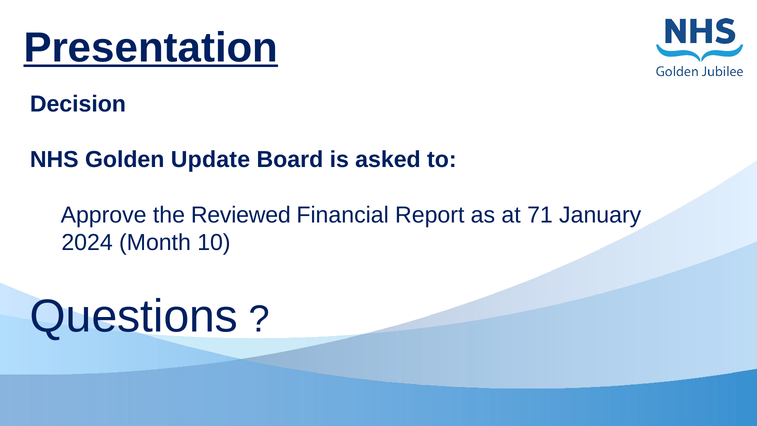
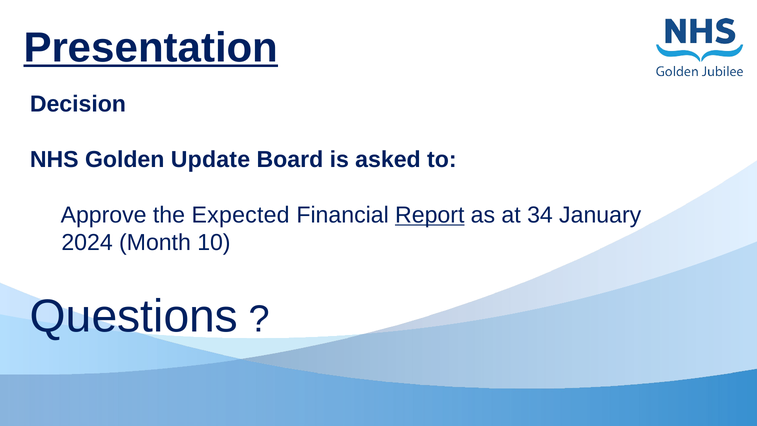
Reviewed: Reviewed -> Expected
Report underline: none -> present
71: 71 -> 34
